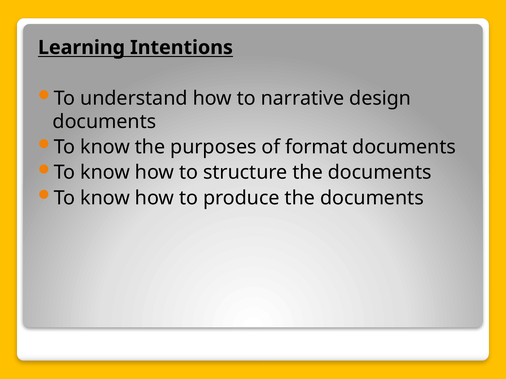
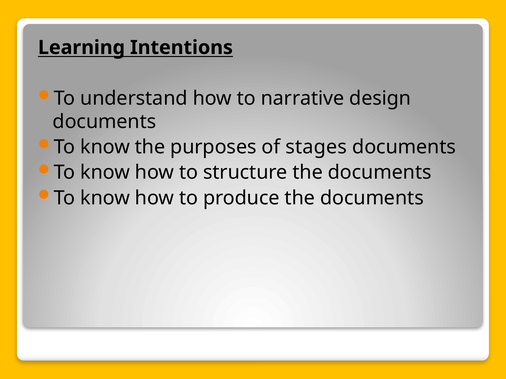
format: format -> stages
